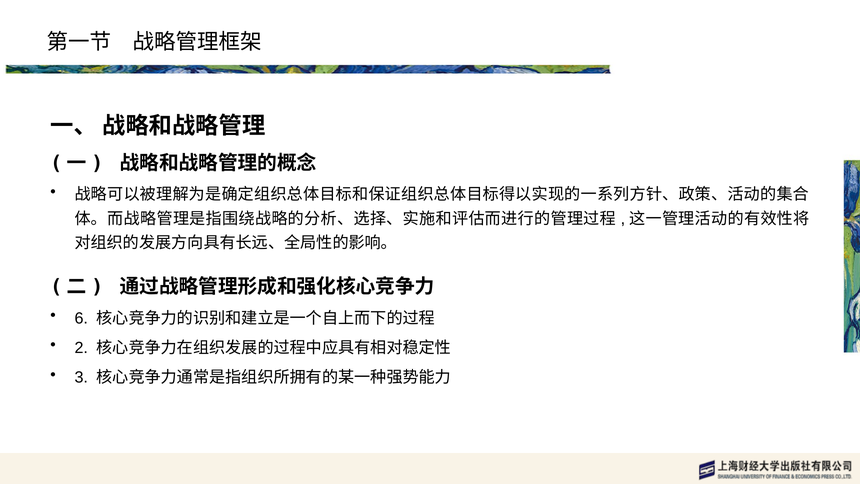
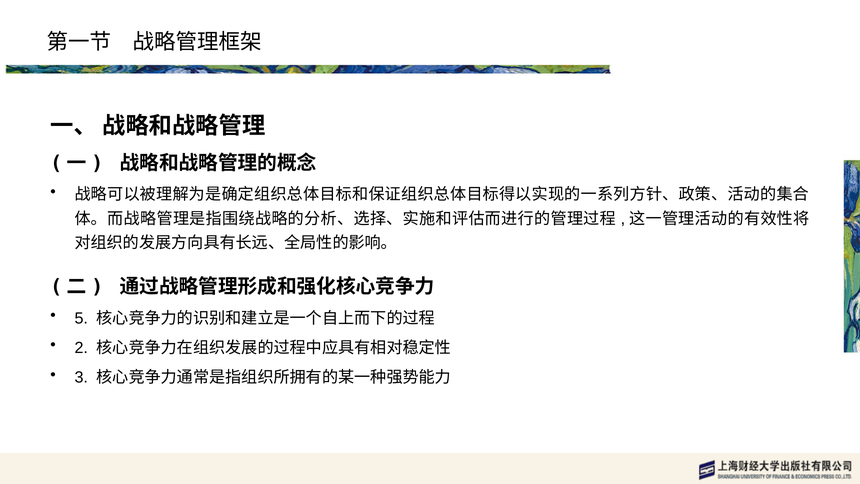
6: 6 -> 5
